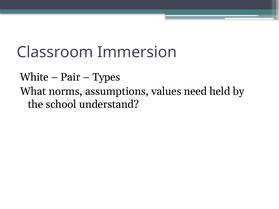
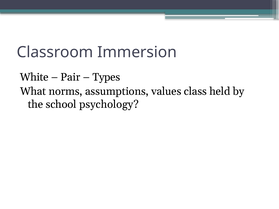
need: need -> class
understand: understand -> psychology
